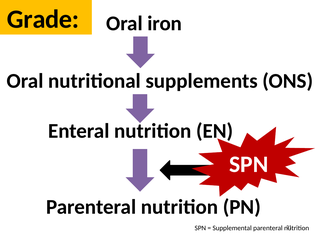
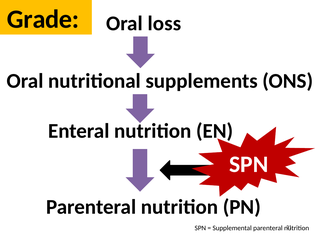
iron: iron -> loss
